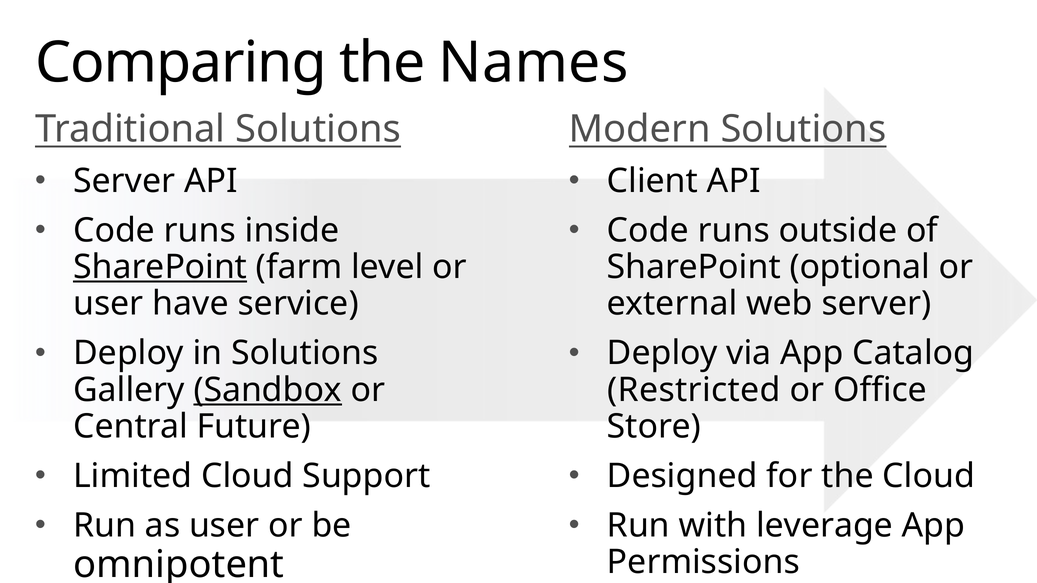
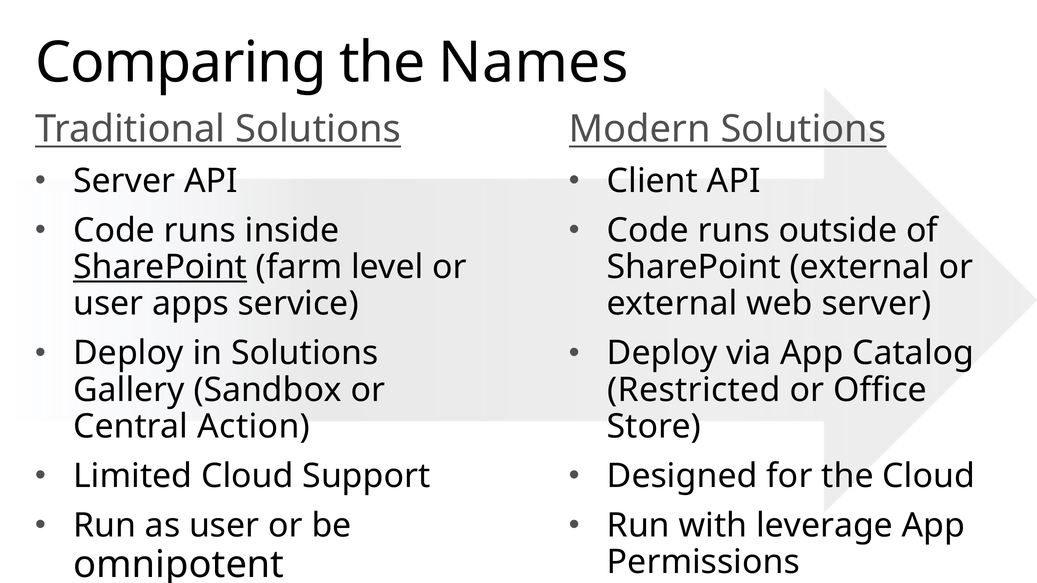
SharePoint optional: optional -> external
have: have -> apps
Sandbox underline: present -> none
Future: Future -> Action
